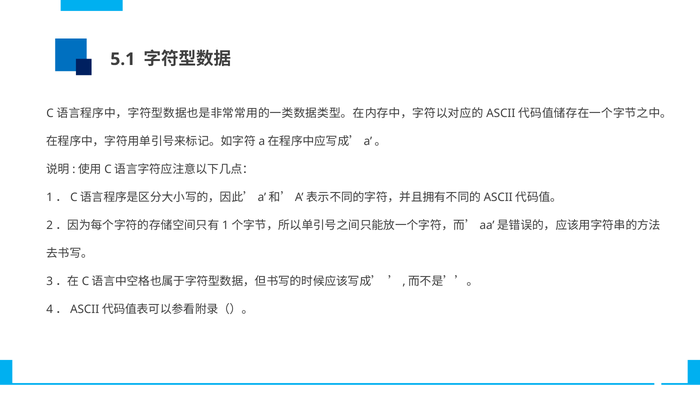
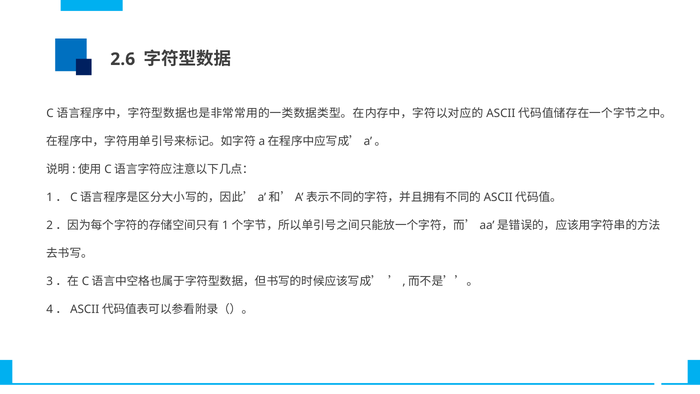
5.1: 5.1 -> 2.6
